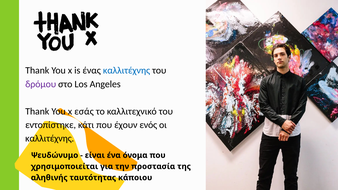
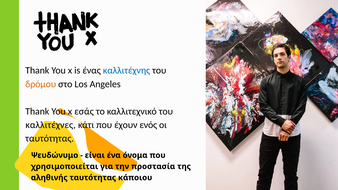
δρόμου colour: purple -> orange
εντοπίστηκε: εντοπίστηκε -> καλλιτέχνες
καλλιτέχνης at (50, 139): καλλιτέχνης -> ταυτότητας
